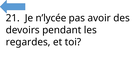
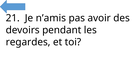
n’lycée: n’lycée -> n’amis
